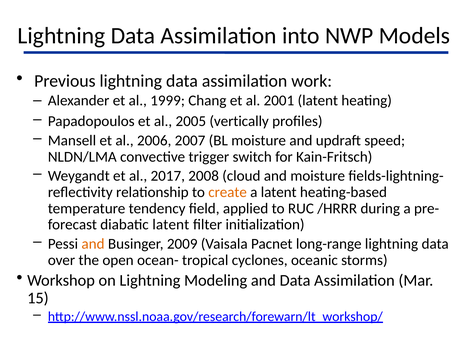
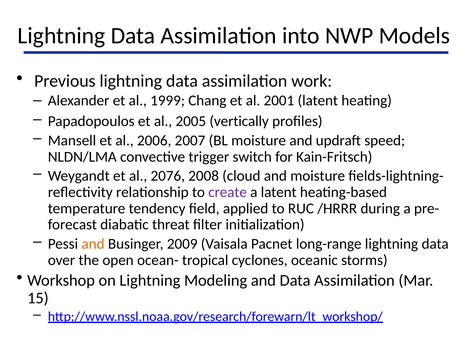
2017: 2017 -> 2076
create colour: orange -> purple
diabatic latent: latent -> threat
